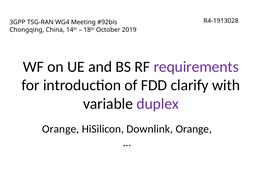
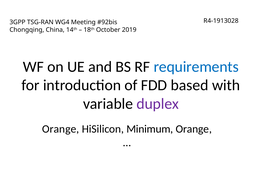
requirements colour: purple -> blue
clarify: clarify -> based
Downlink: Downlink -> Minimum
